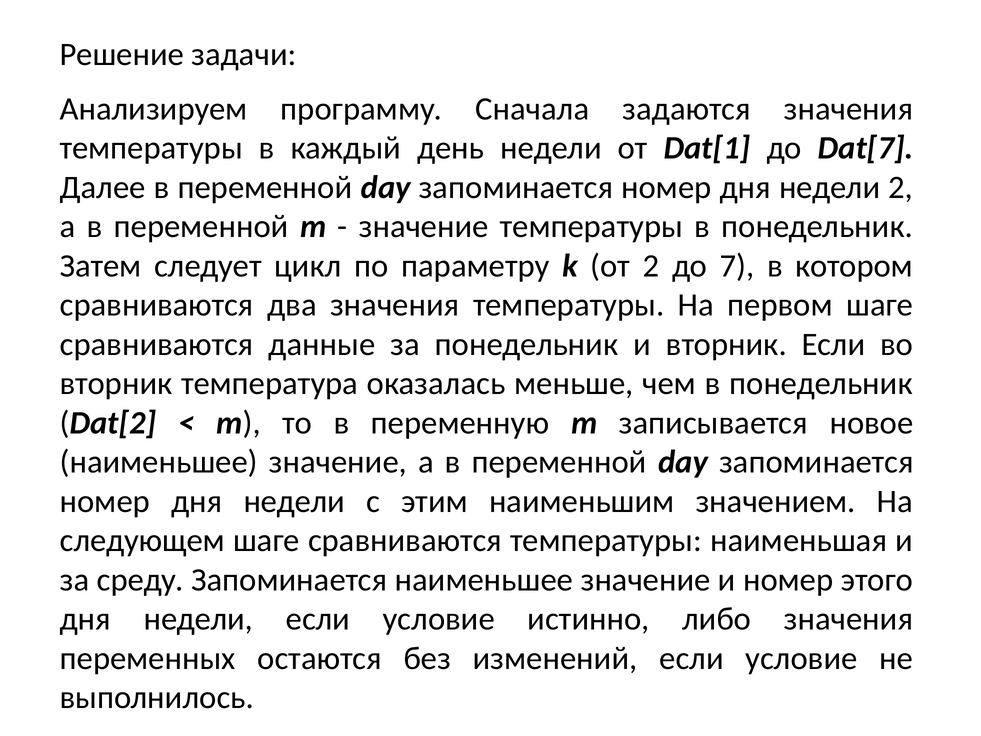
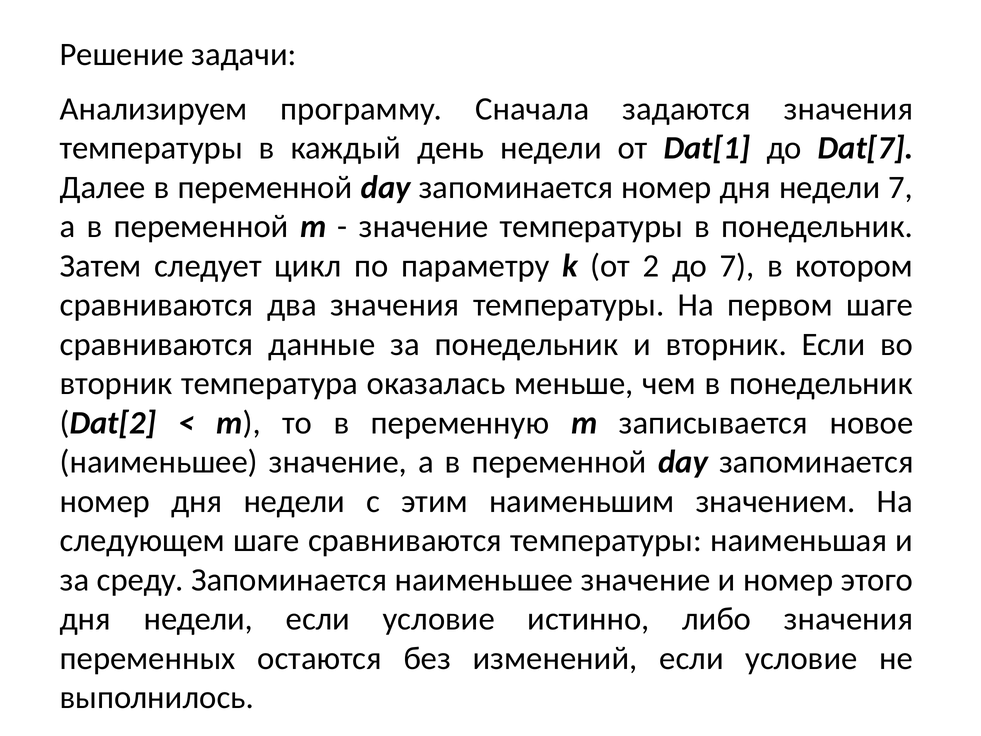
недели 2: 2 -> 7
